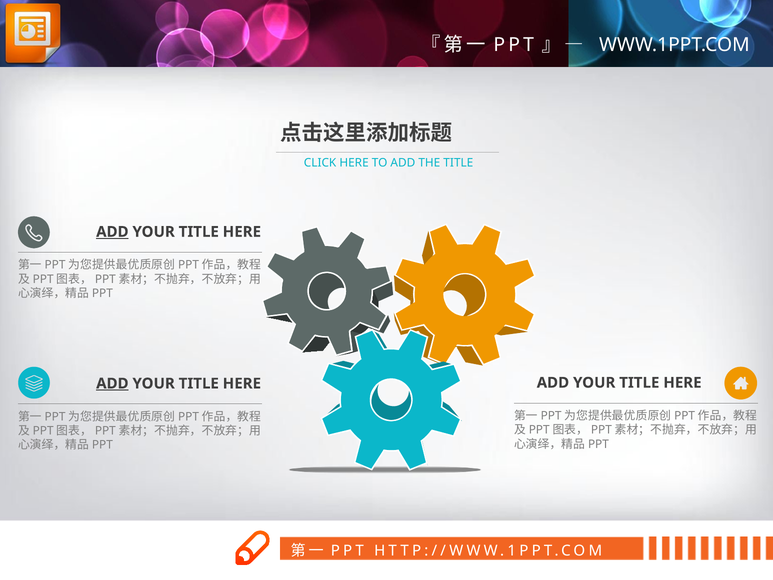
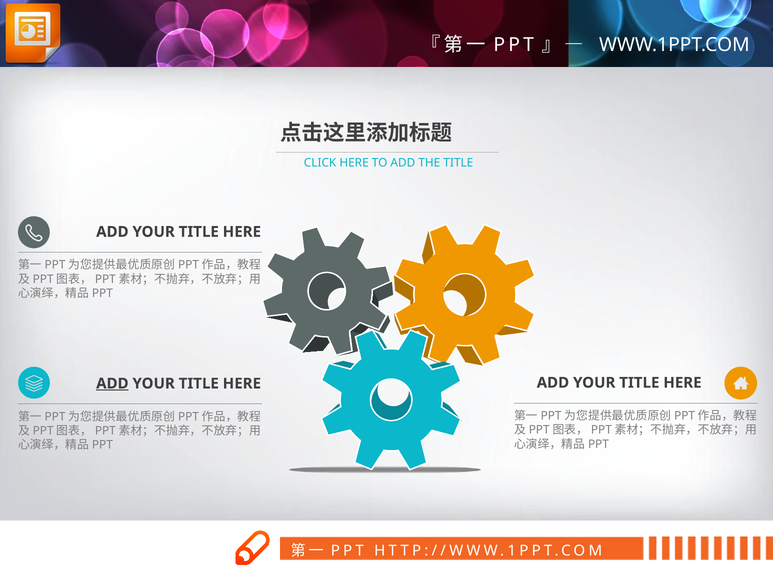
ADD at (112, 232) underline: present -> none
